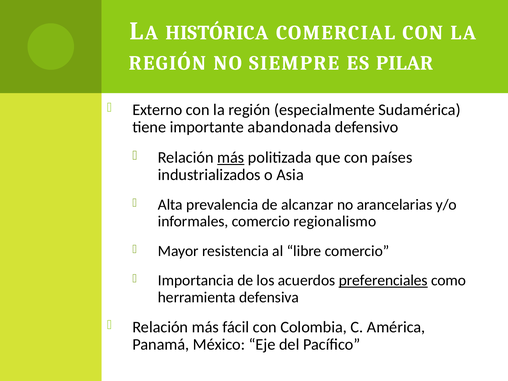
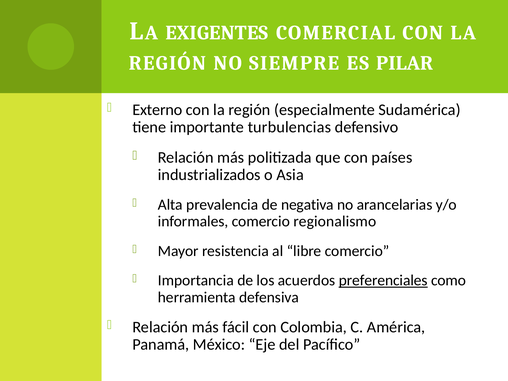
HISTÓRICA: HISTÓRICA -> EXIGENTES
abandonada: abandonada -> turbulencias
más at (231, 157) underline: present -> none
alcanzar: alcanzar -> negativa
